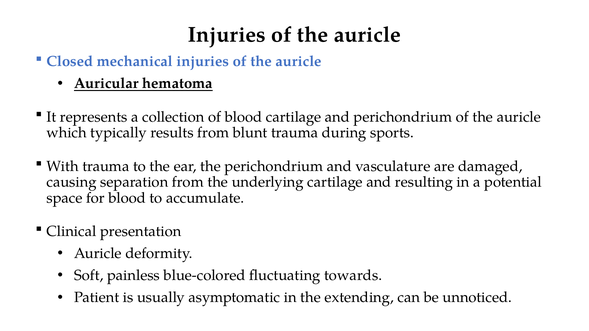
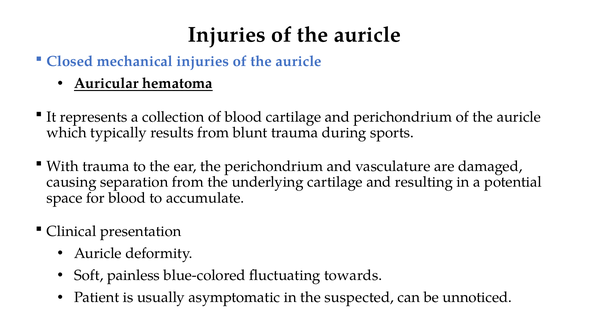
extending: extending -> suspected
